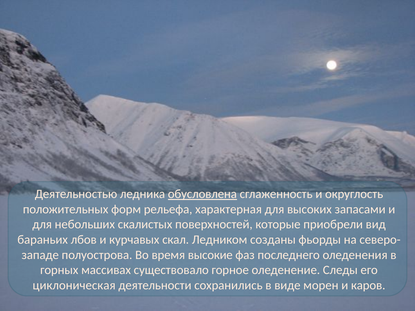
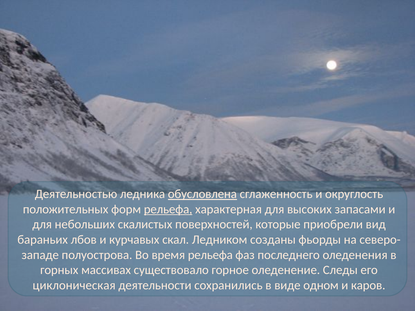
рельефа at (168, 209) underline: none -> present
время высокие: высокие -> рельефа
морен: морен -> одном
